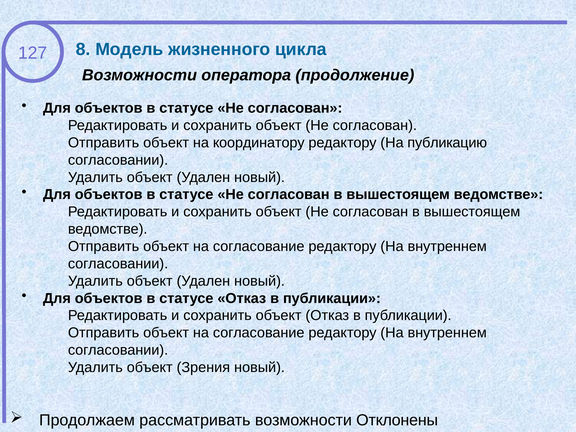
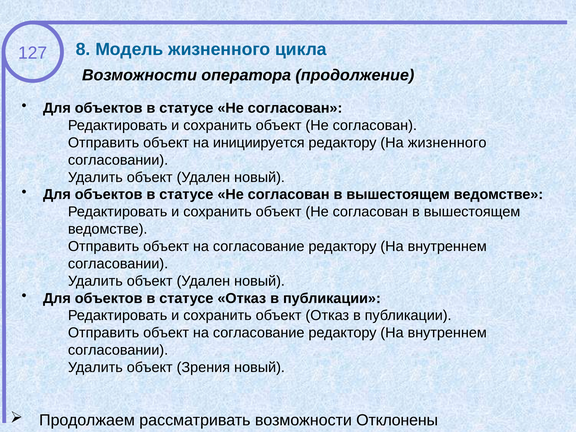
координатору: координатору -> инициируется
На публикацию: публикацию -> жизненного
